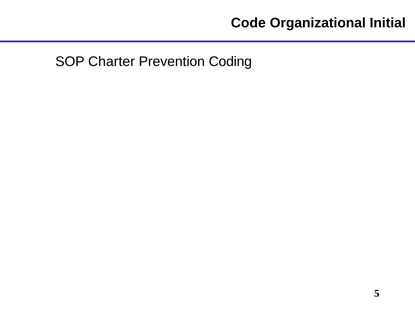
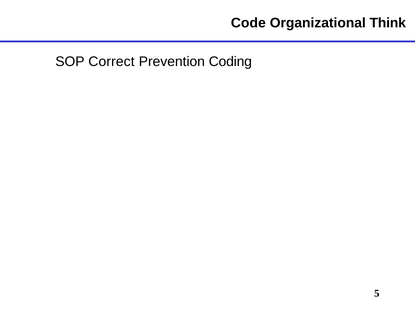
Initial: Initial -> Think
Charter: Charter -> Correct
